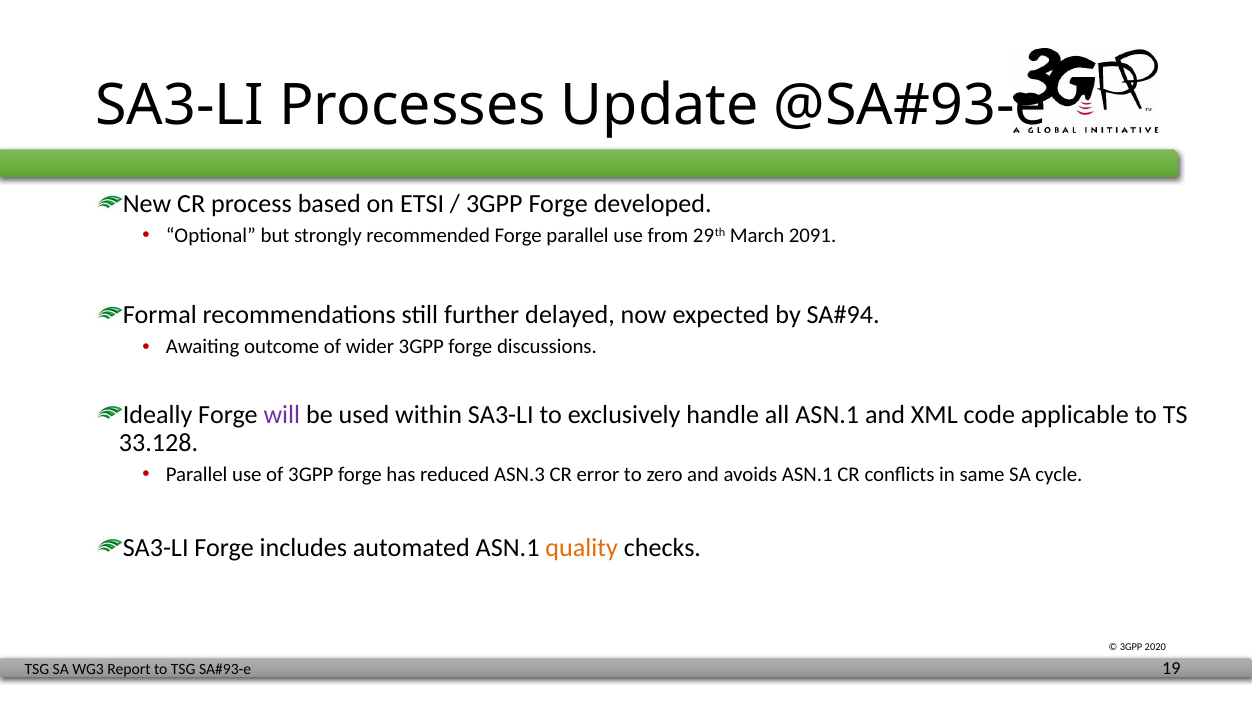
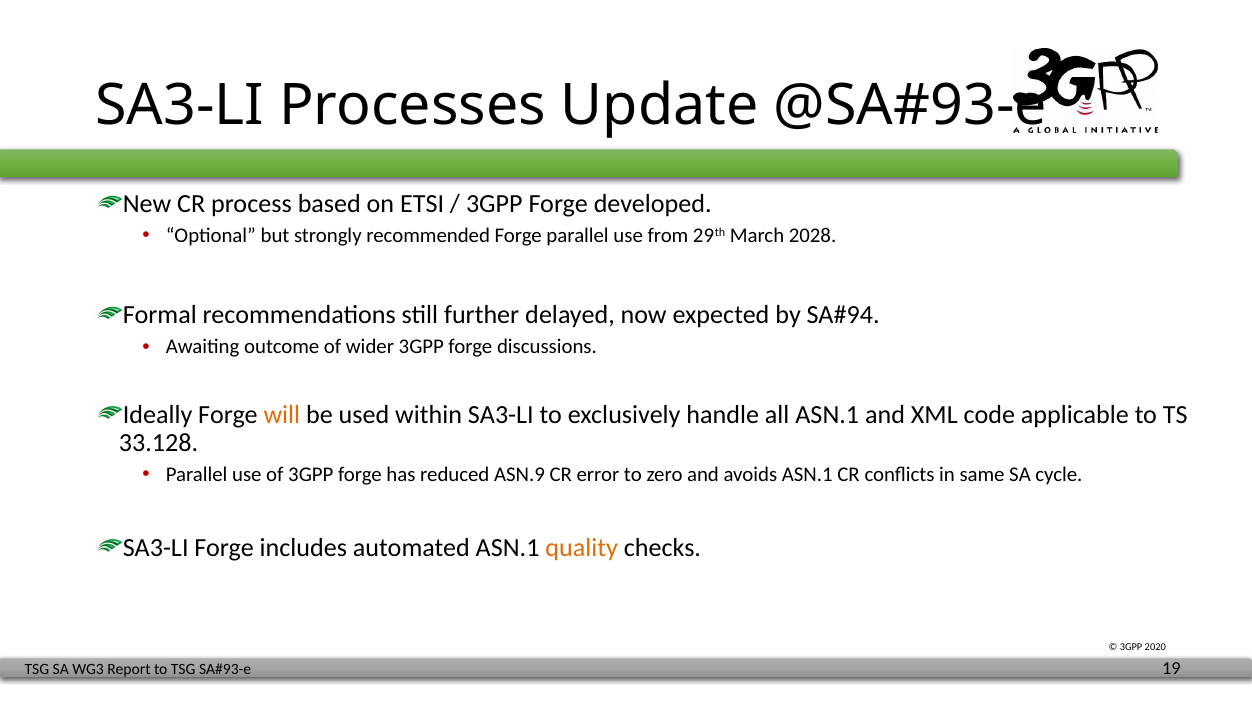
2091: 2091 -> 2028
will colour: purple -> orange
ASN.3: ASN.3 -> ASN.9
